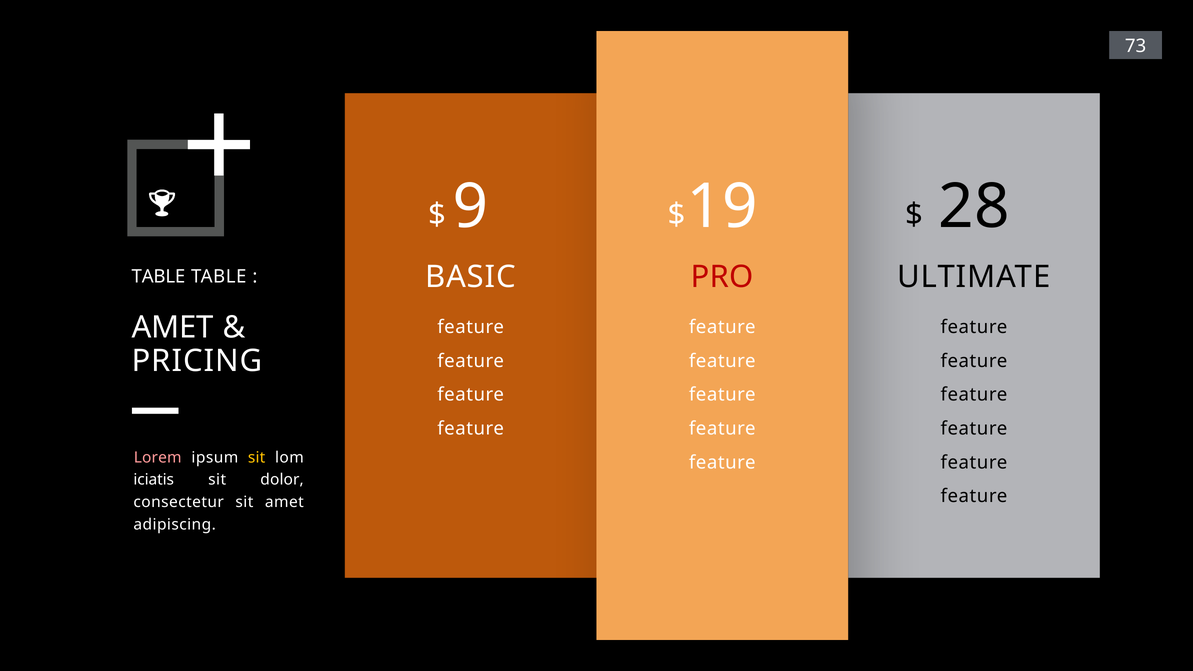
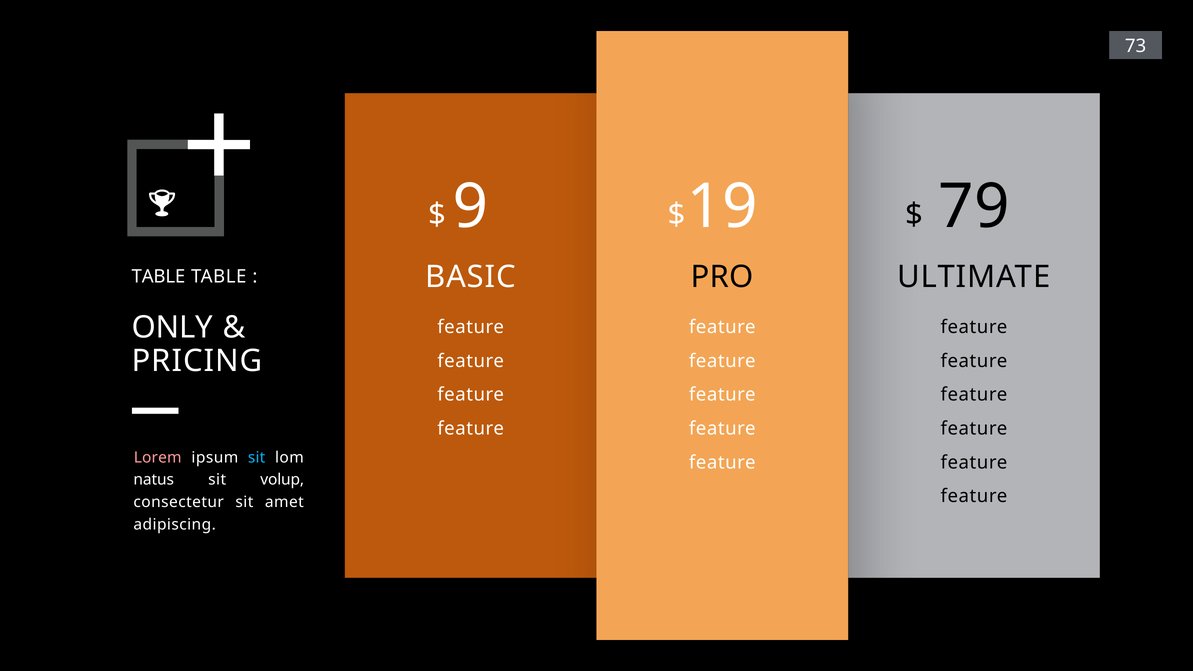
28: 28 -> 79
PRO colour: red -> black
AMET at (172, 328): AMET -> ONLY
sit at (257, 458) colour: yellow -> light blue
iciatis: iciatis -> natus
dolor: dolor -> volup
